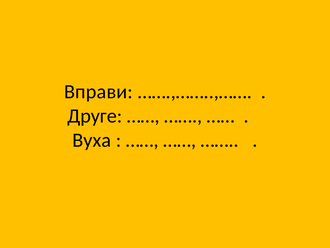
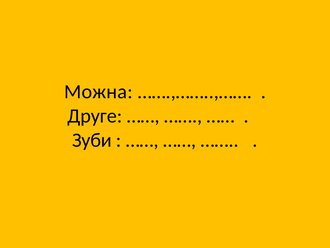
Вправи: Вправи -> Можна
Вуха: Вуха -> Зуби
